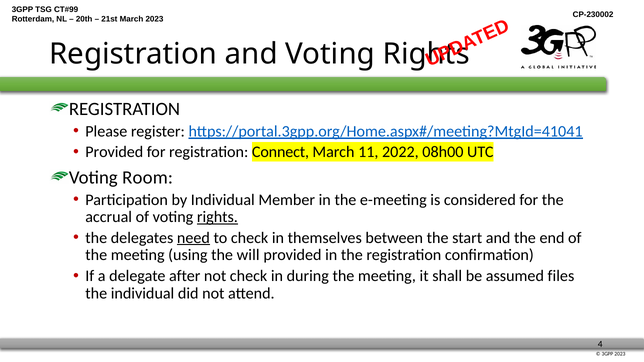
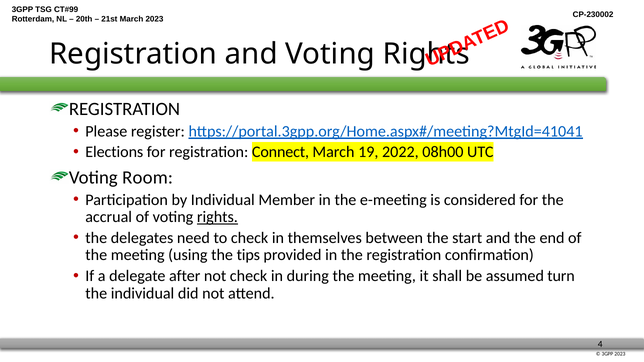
Provided at (114, 152): Provided -> Elections
11: 11 -> 19
need underline: present -> none
will: will -> tips
files: files -> turn
